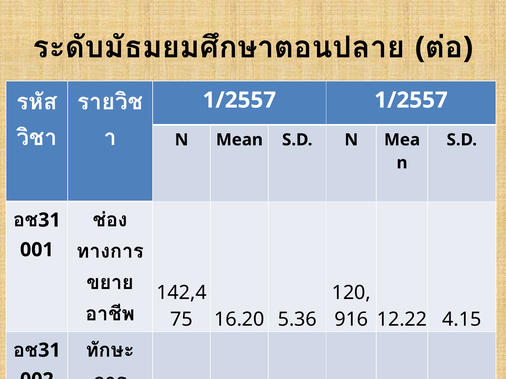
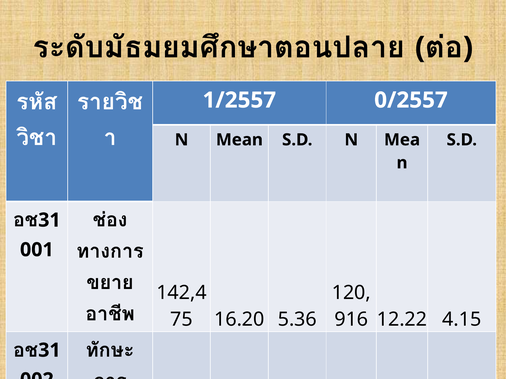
1/2557 1/2557: 1/2557 -> 0/2557
